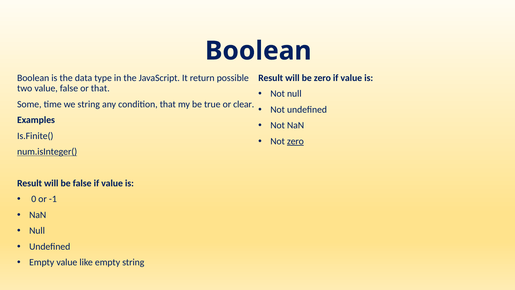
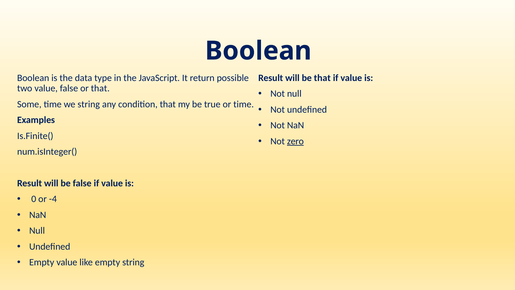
be zero: zero -> that
or clear: clear -> time
num.isInteger( underline: present -> none
-1: -1 -> -4
